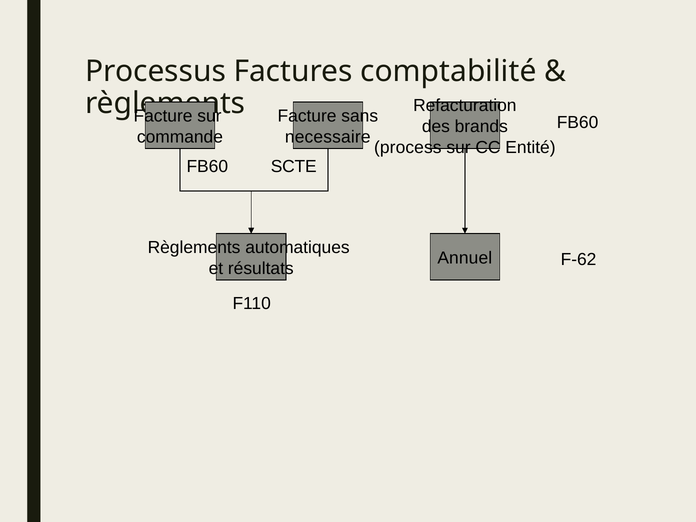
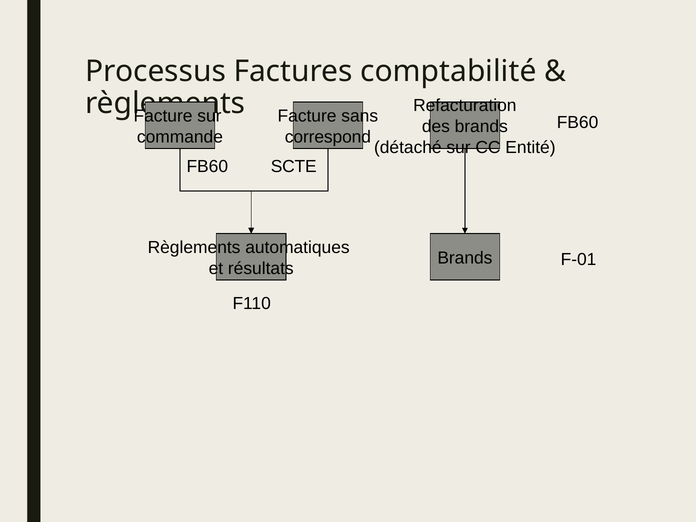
necessaire: necessaire -> correspond
process: process -> détaché
Annuel at (465, 258): Annuel -> Brands
F-62: F-62 -> F-01
